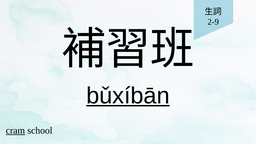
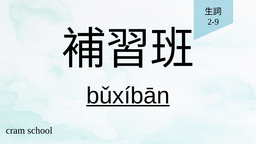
cram underline: present -> none
